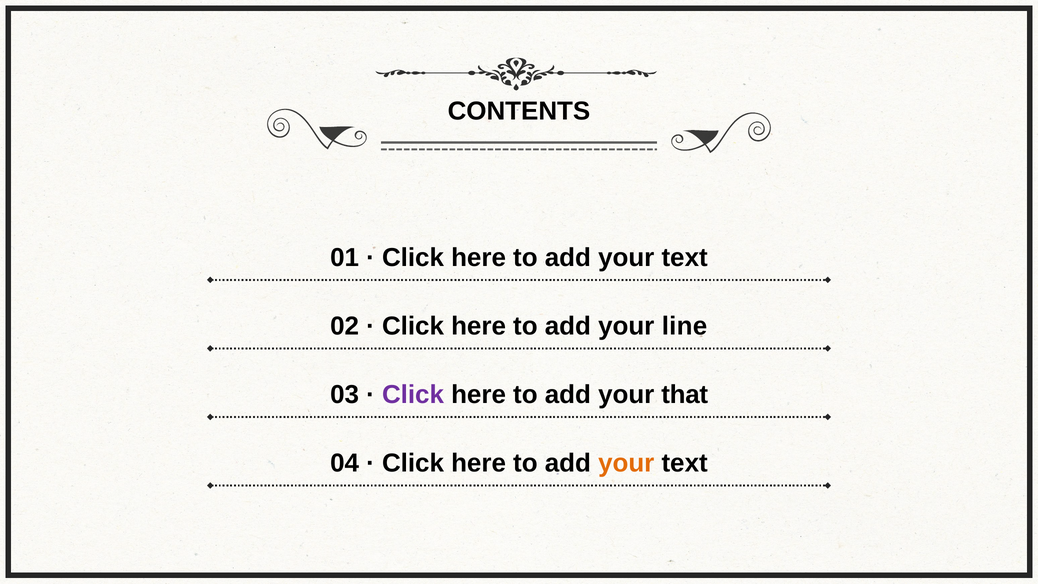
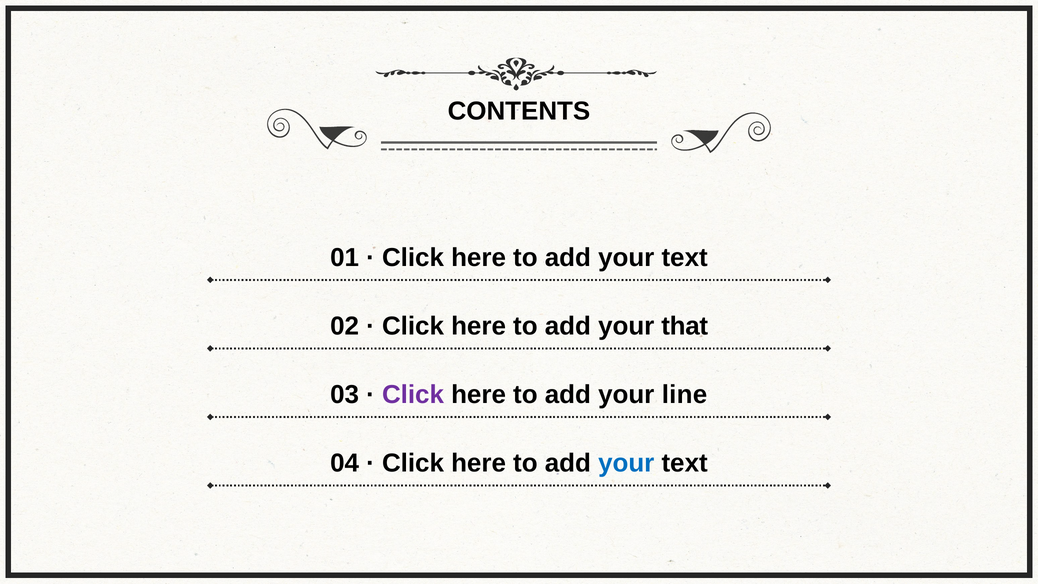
line: line -> that
that: that -> line
your at (626, 463) colour: orange -> blue
